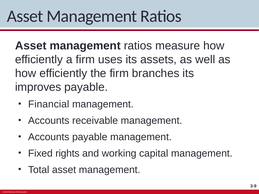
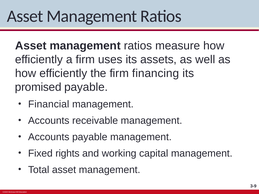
branches: branches -> financing
improves: improves -> promised
